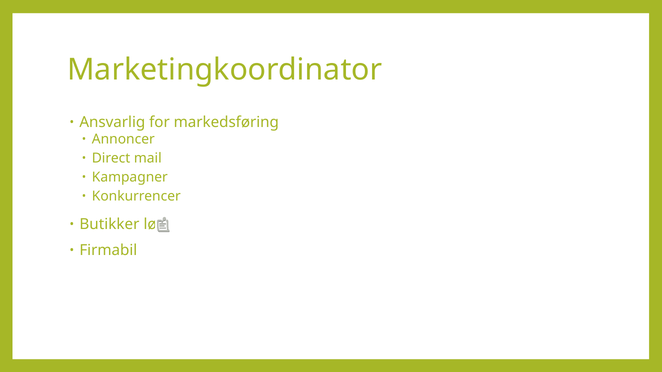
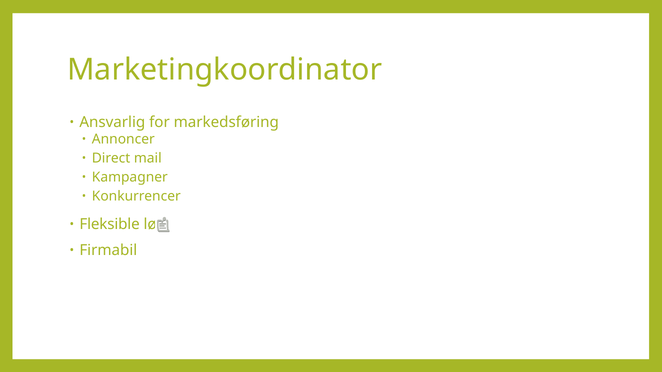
Butikker: Butikker -> Fleksible
